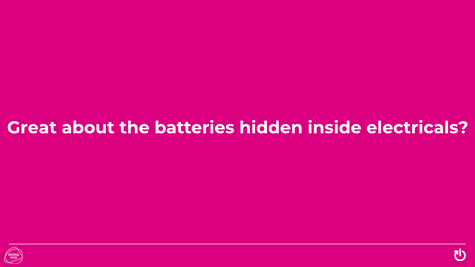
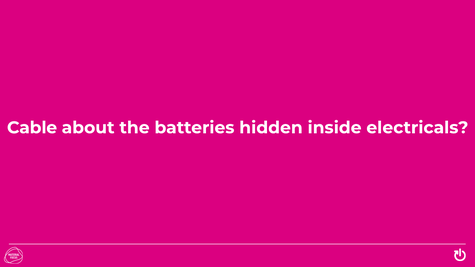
Great: Great -> Cable
